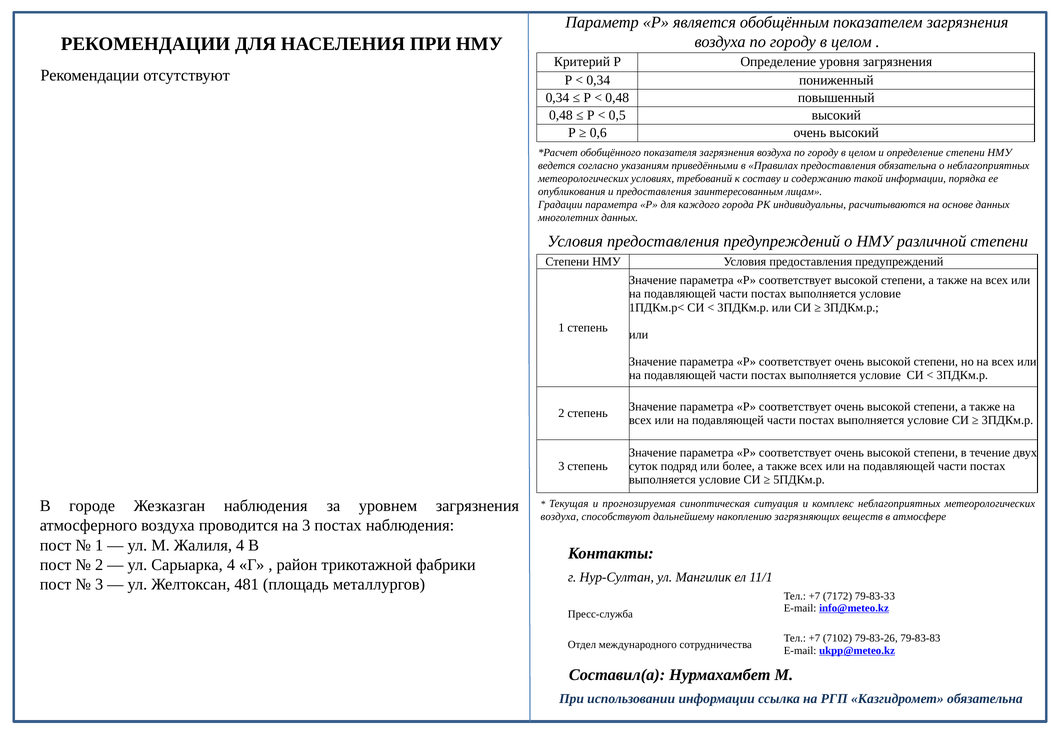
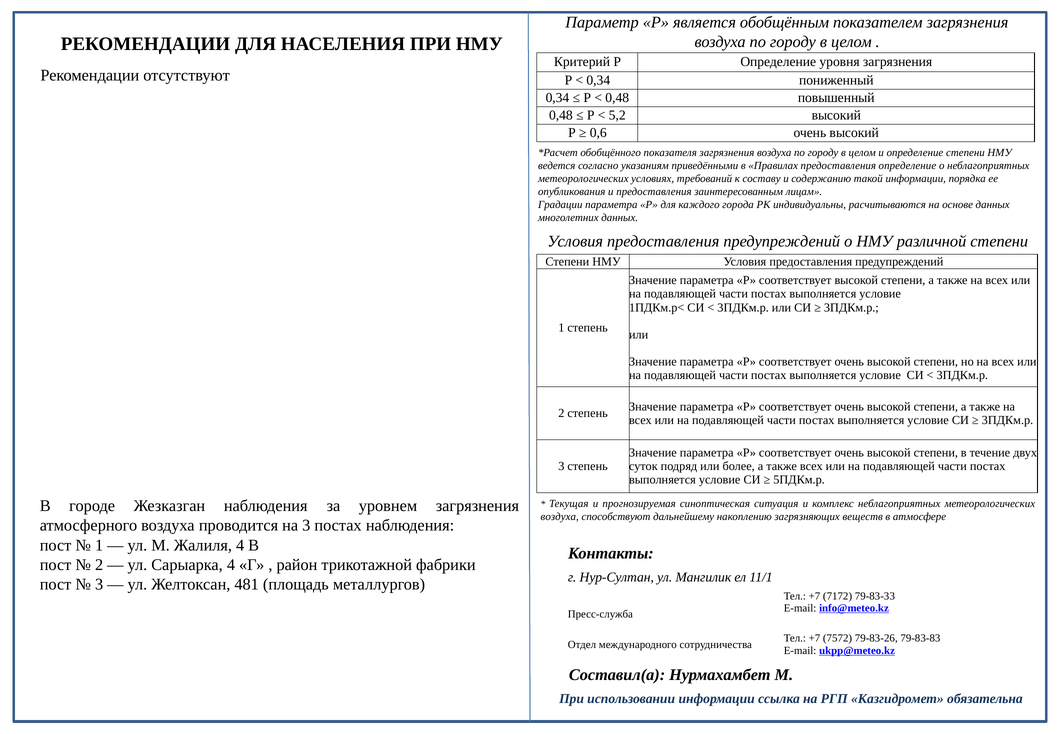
0,5: 0,5 -> 5,2
предоставления обязательна: обязательна -> определение
7102: 7102 -> 7572
